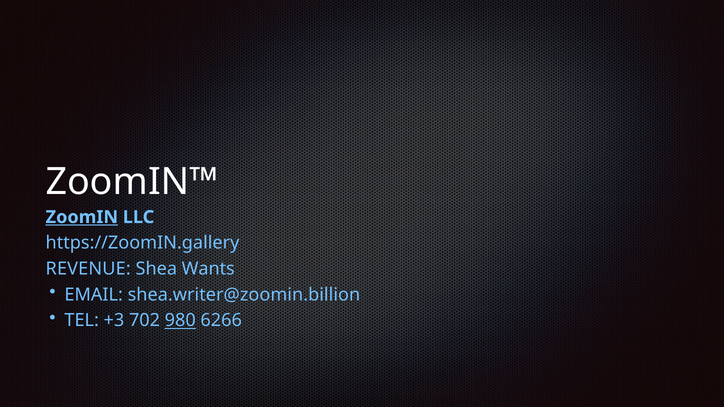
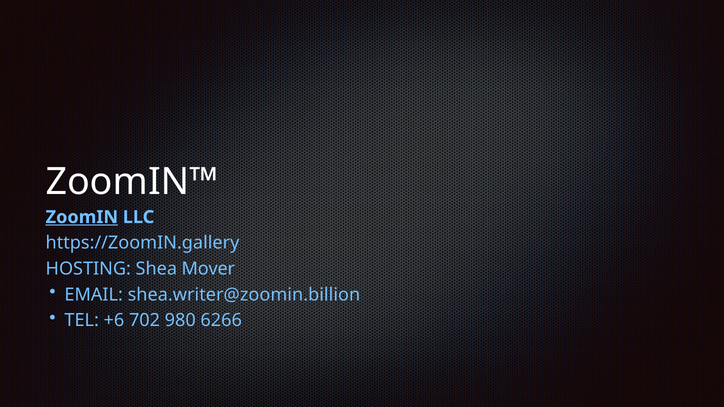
REVENUE: REVENUE -> HOSTING
Wants: Wants -> Mover
+3: +3 -> +6
980 underline: present -> none
